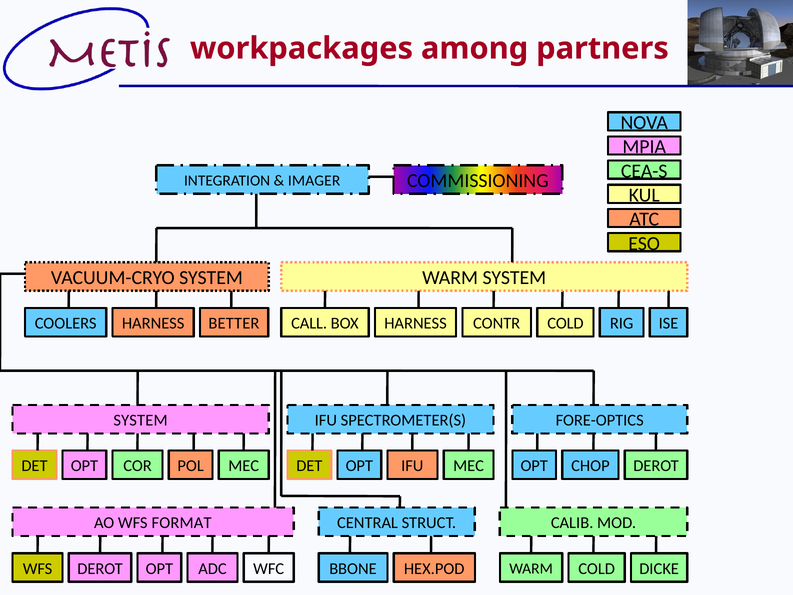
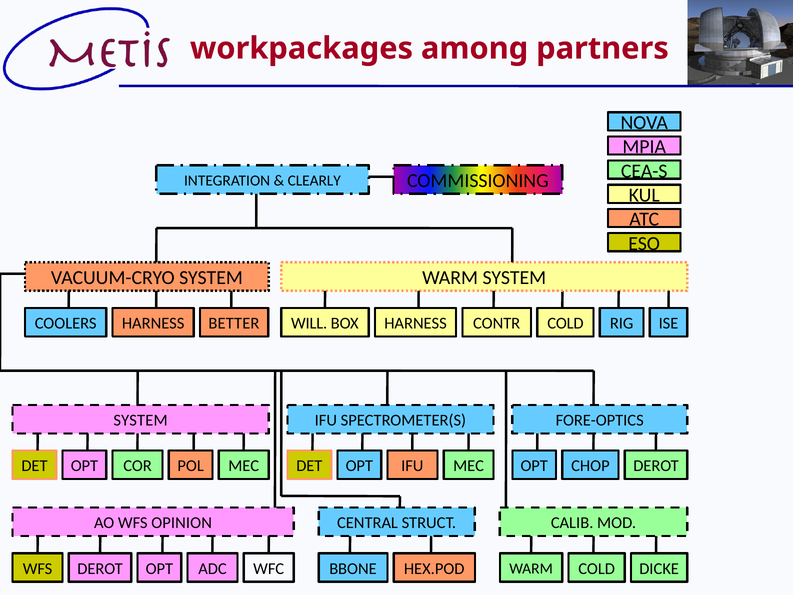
IMAGER: IMAGER -> CLEARLY
CALL: CALL -> WILL
FORMAT: FORMAT -> OPINION
